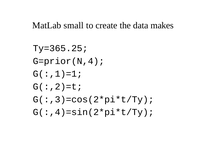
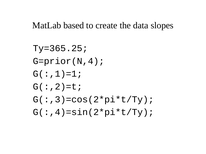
small: small -> based
makes: makes -> slopes
